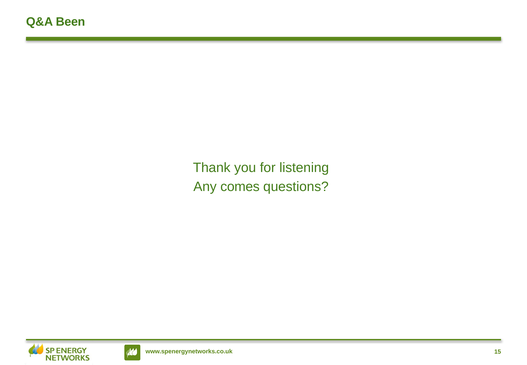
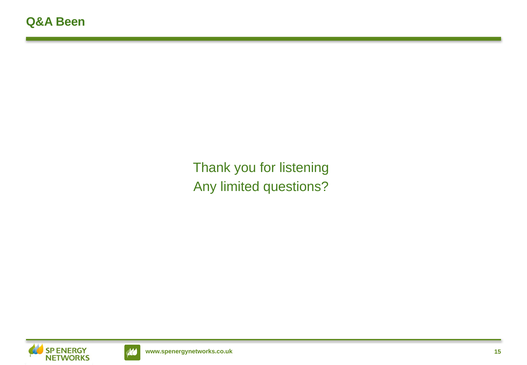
comes: comes -> limited
